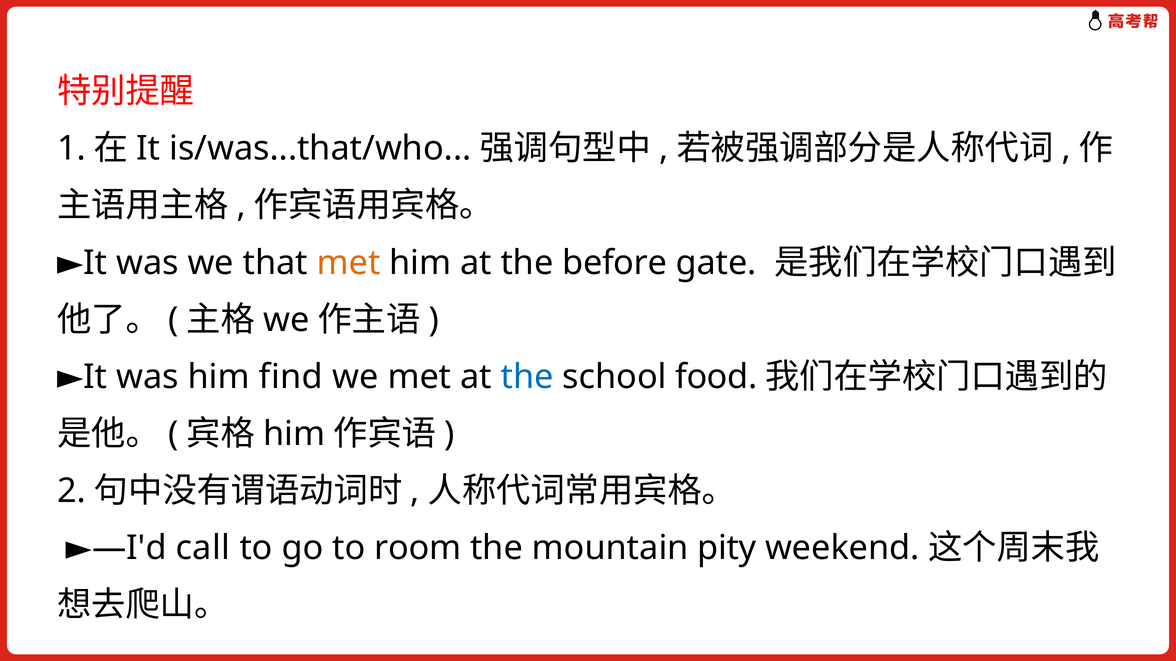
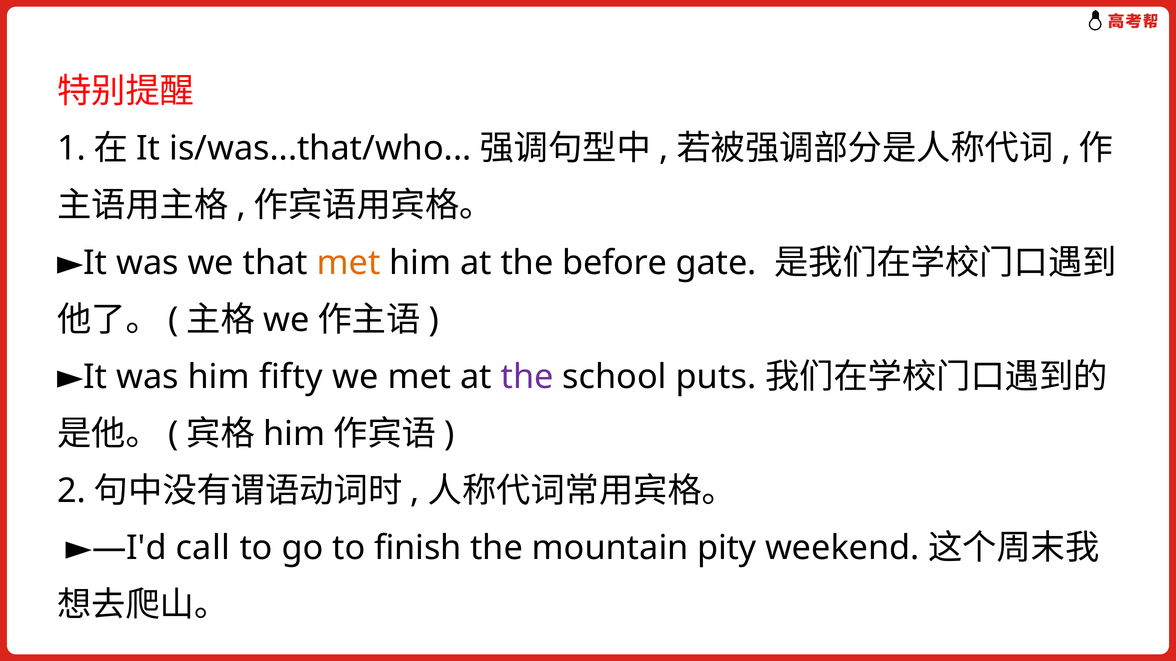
find: find -> fifty
the at (527, 377) colour: blue -> purple
food: food -> puts
room: room -> finish
